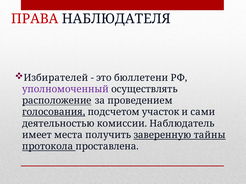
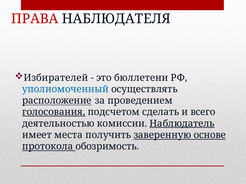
уполномоченный colour: purple -> blue
участок: участок -> сделать
сами: сами -> всего
Наблюдатель underline: none -> present
тайны: тайны -> основе
проставлена: проставлена -> обозримость
